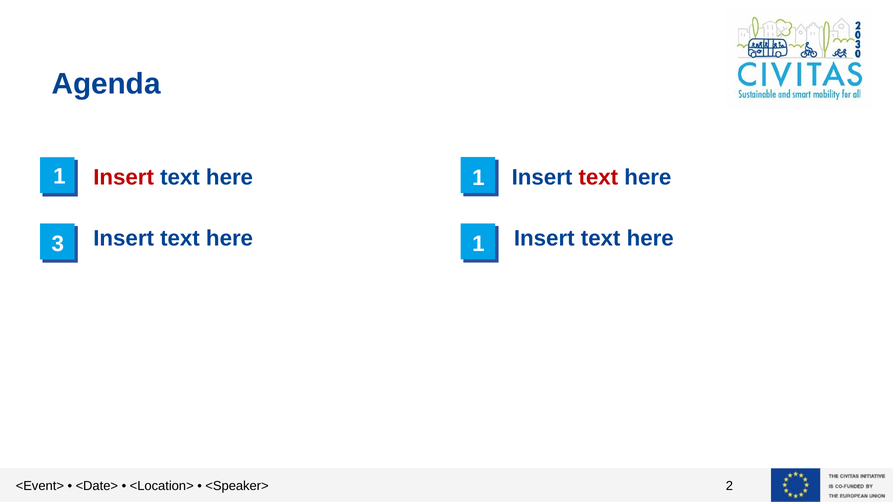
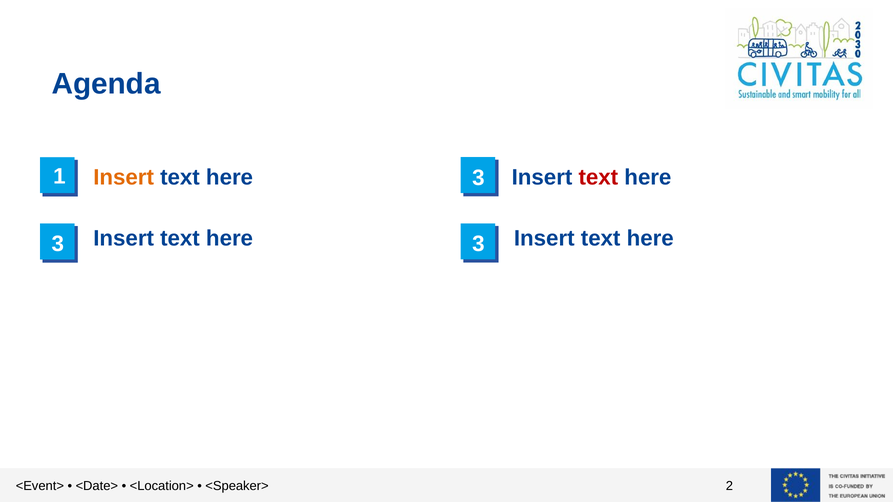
Insert at (124, 178) colour: red -> orange
1 at (478, 178): 1 -> 3
1 at (478, 244): 1 -> 3
